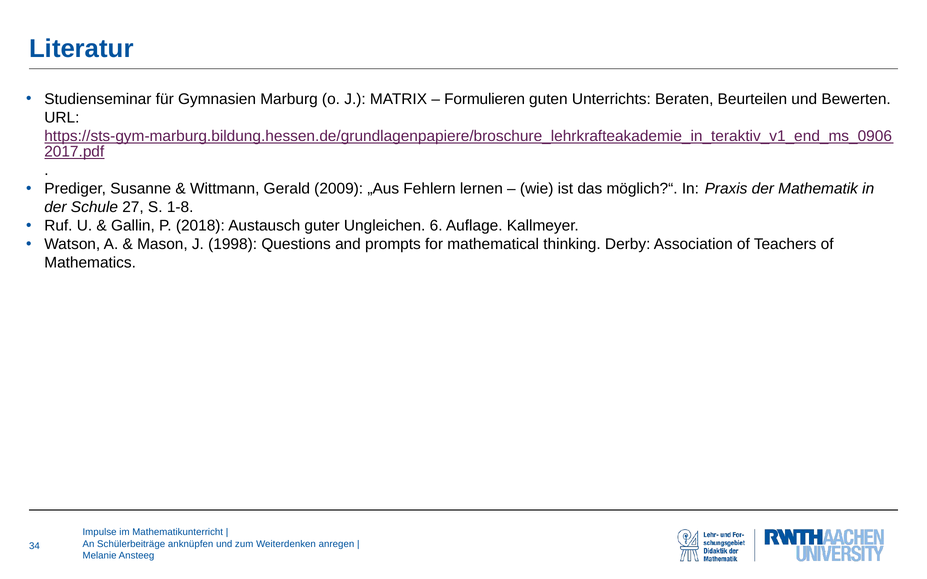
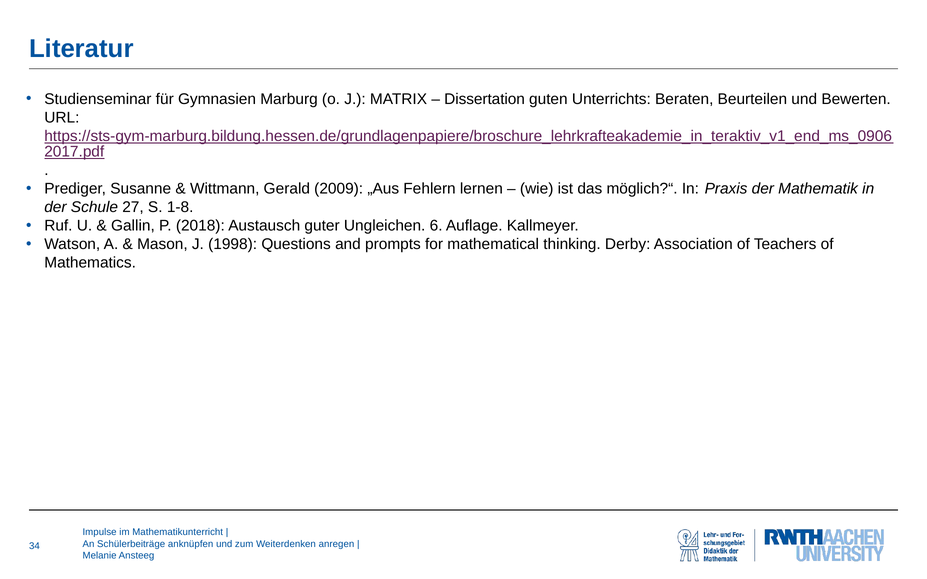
Formulieren: Formulieren -> Dissertation
